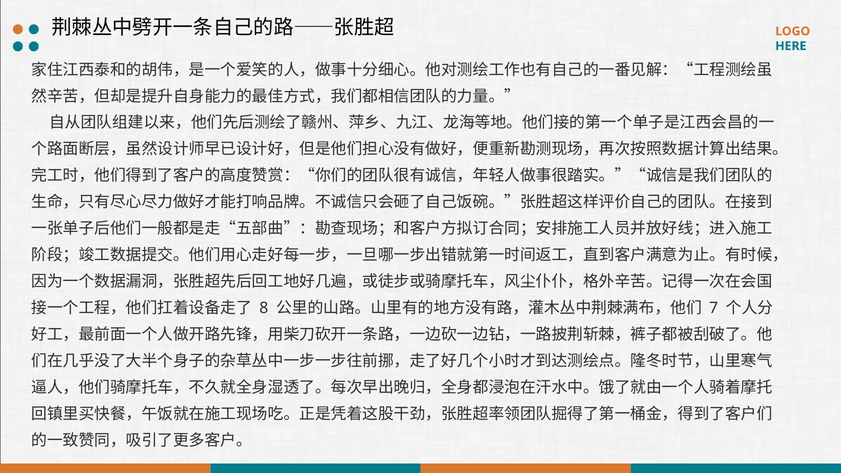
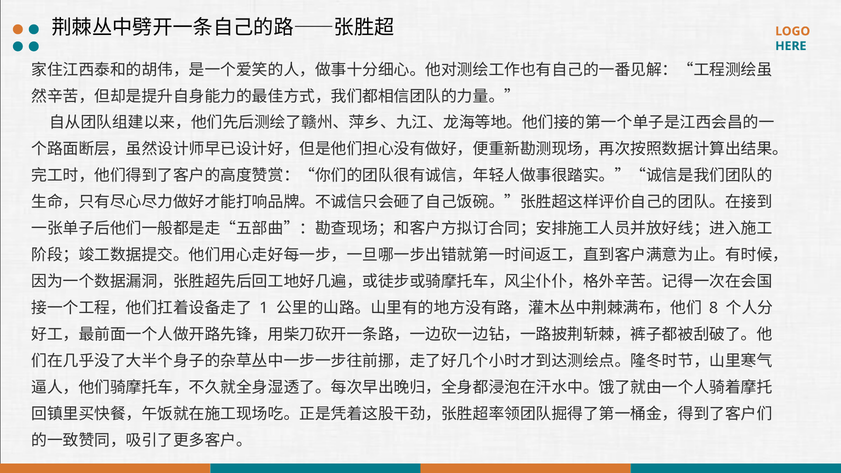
8: 8 -> 1
7: 7 -> 8
